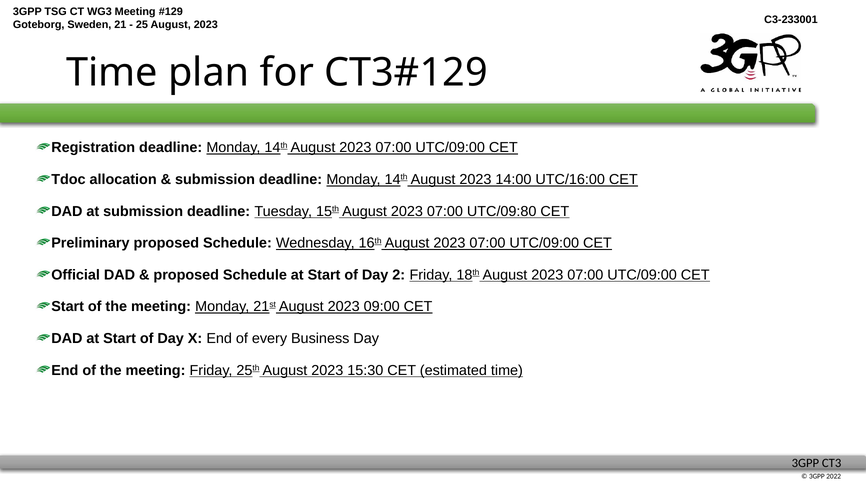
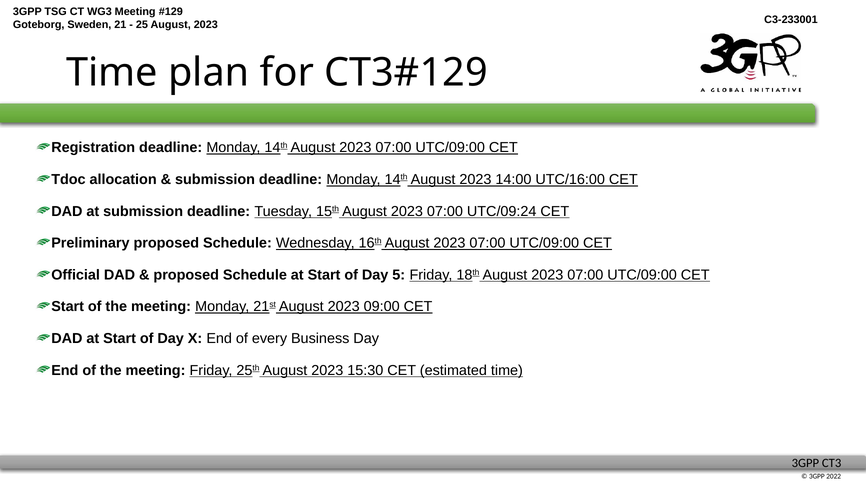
UTC/09:80: UTC/09:80 -> UTC/09:24
2: 2 -> 5
